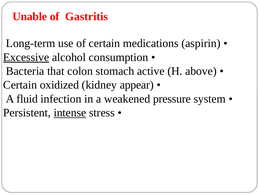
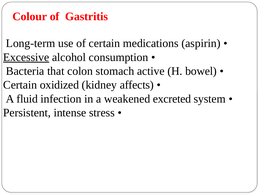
Unable: Unable -> Colour
above: above -> bowel
appear: appear -> affects
pressure: pressure -> excreted
intense underline: present -> none
